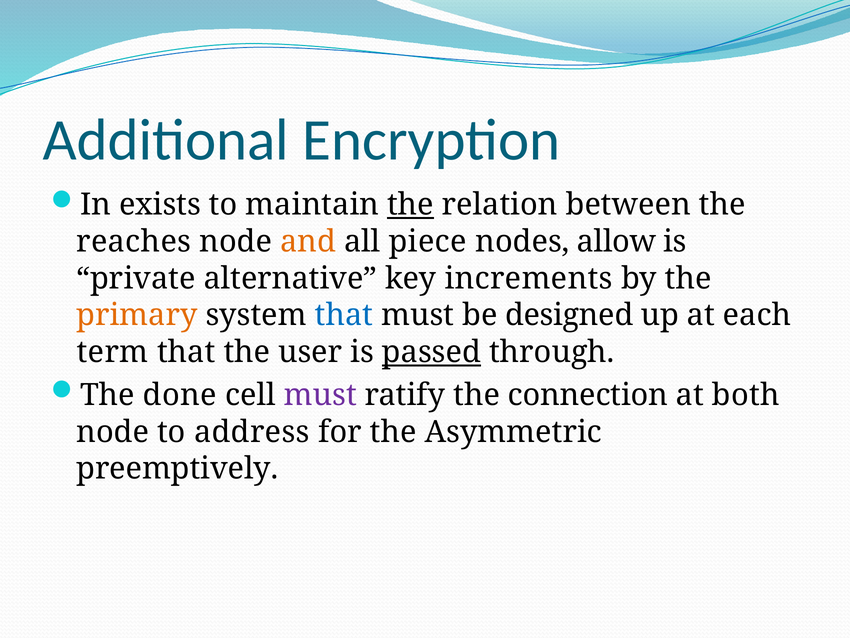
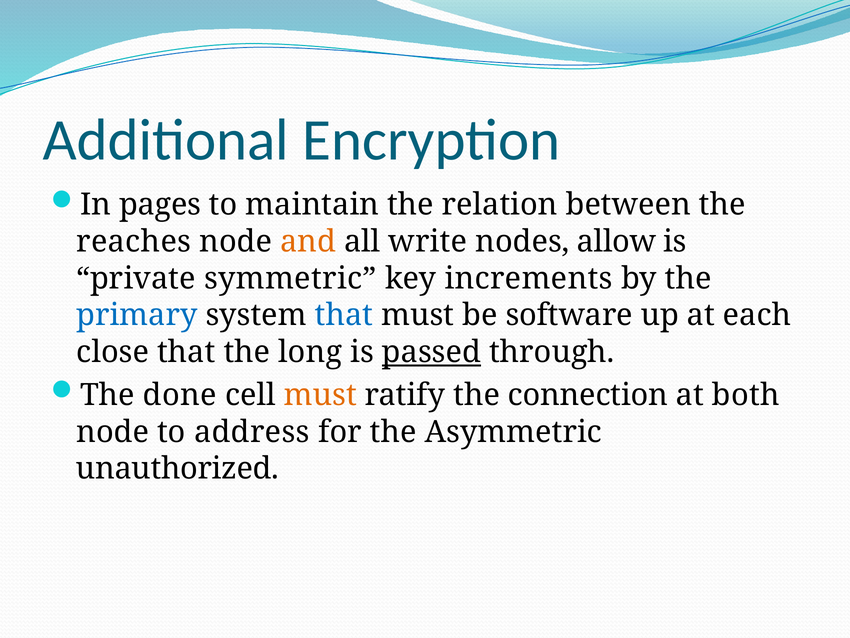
exists: exists -> pages
the at (410, 205) underline: present -> none
piece: piece -> write
alternative: alternative -> symmetric
primary colour: orange -> blue
designed: designed -> software
term: term -> close
user: user -> long
must at (320, 395) colour: purple -> orange
preemptively: preemptively -> unauthorized
